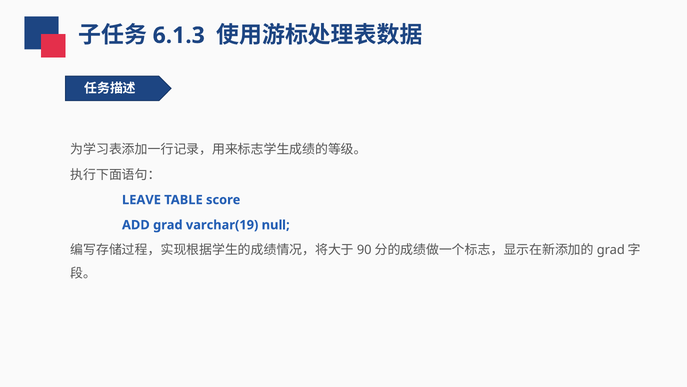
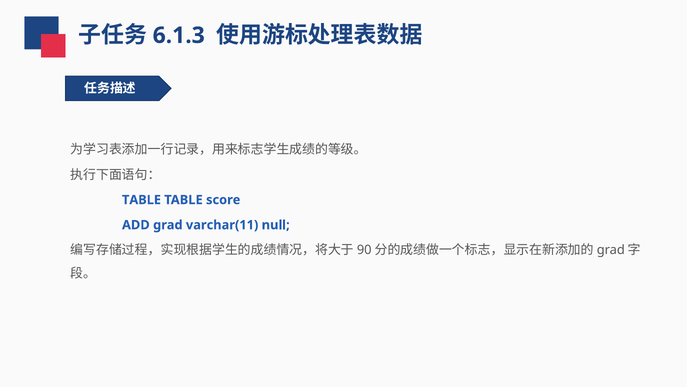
LEAVE at (141, 200): LEAVE -> TABLE
varchar(19: varchar(19 -> varchar(11
